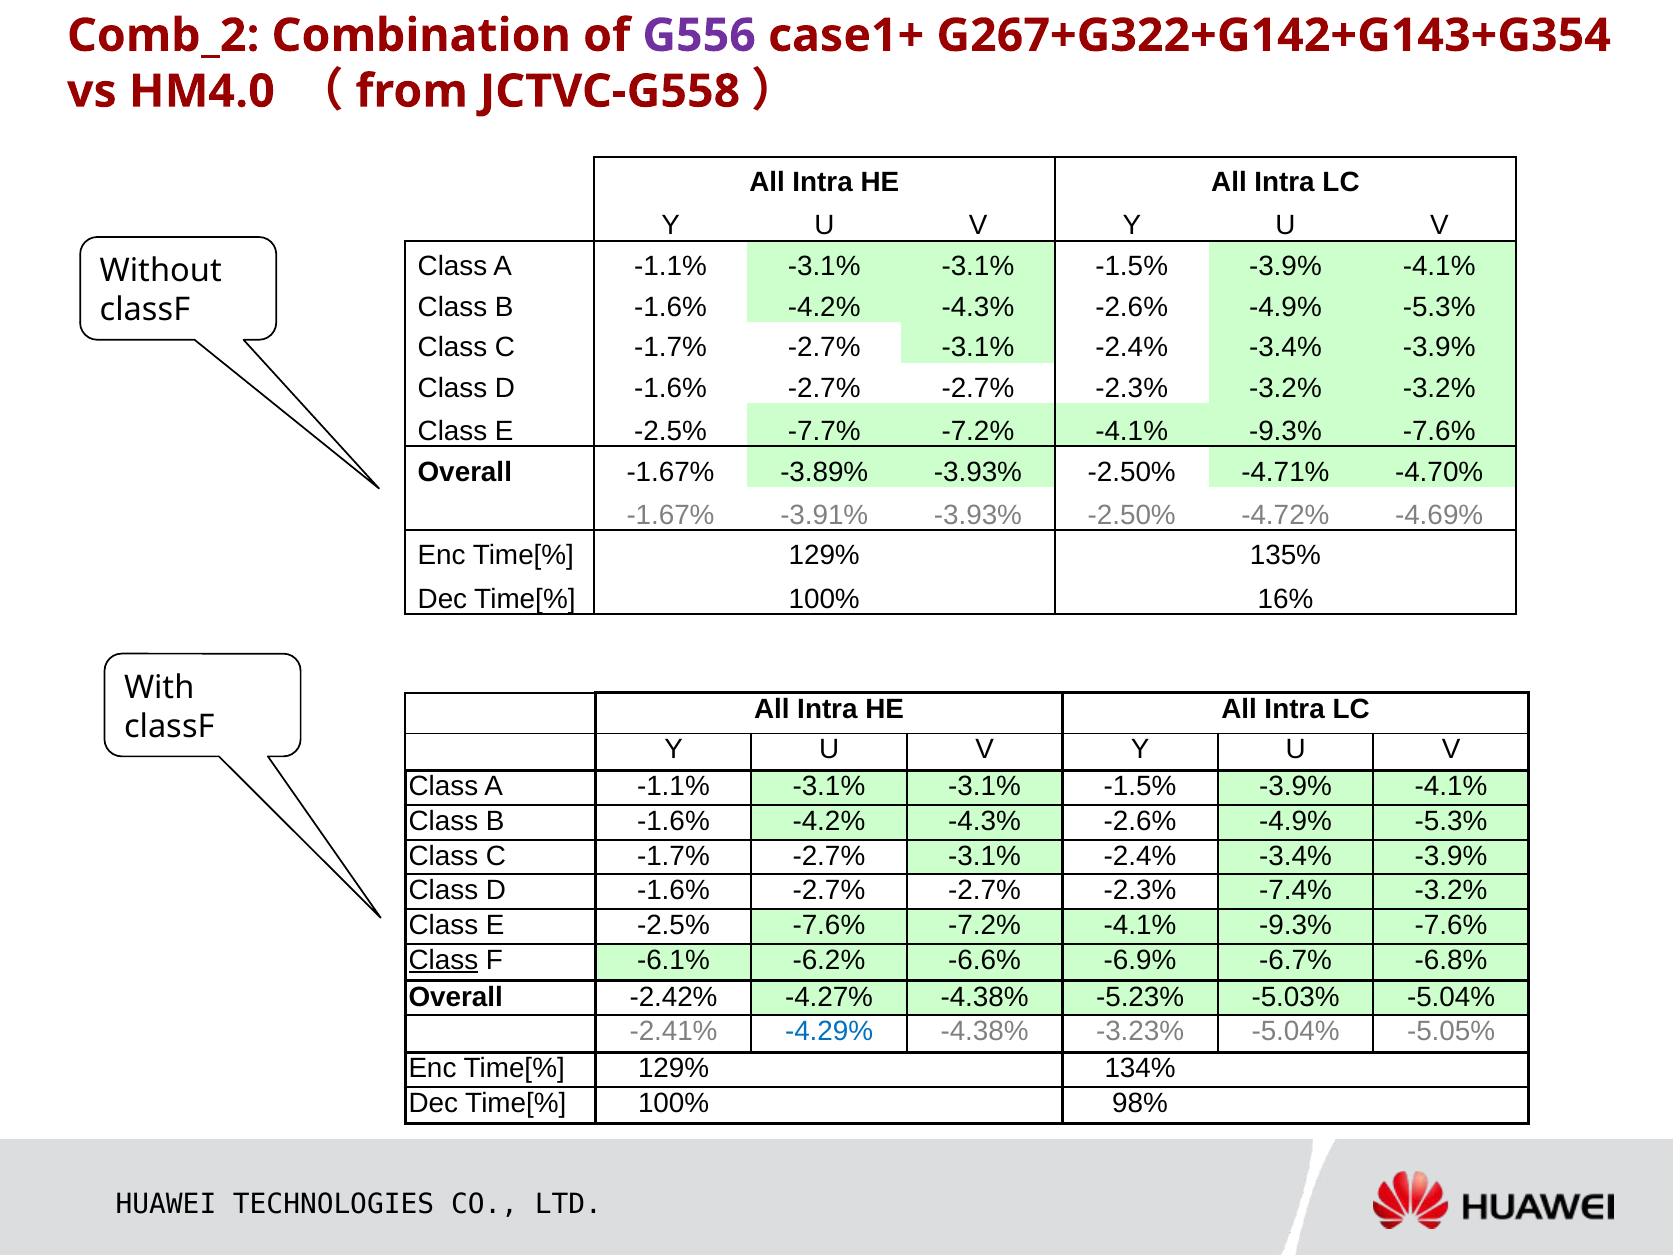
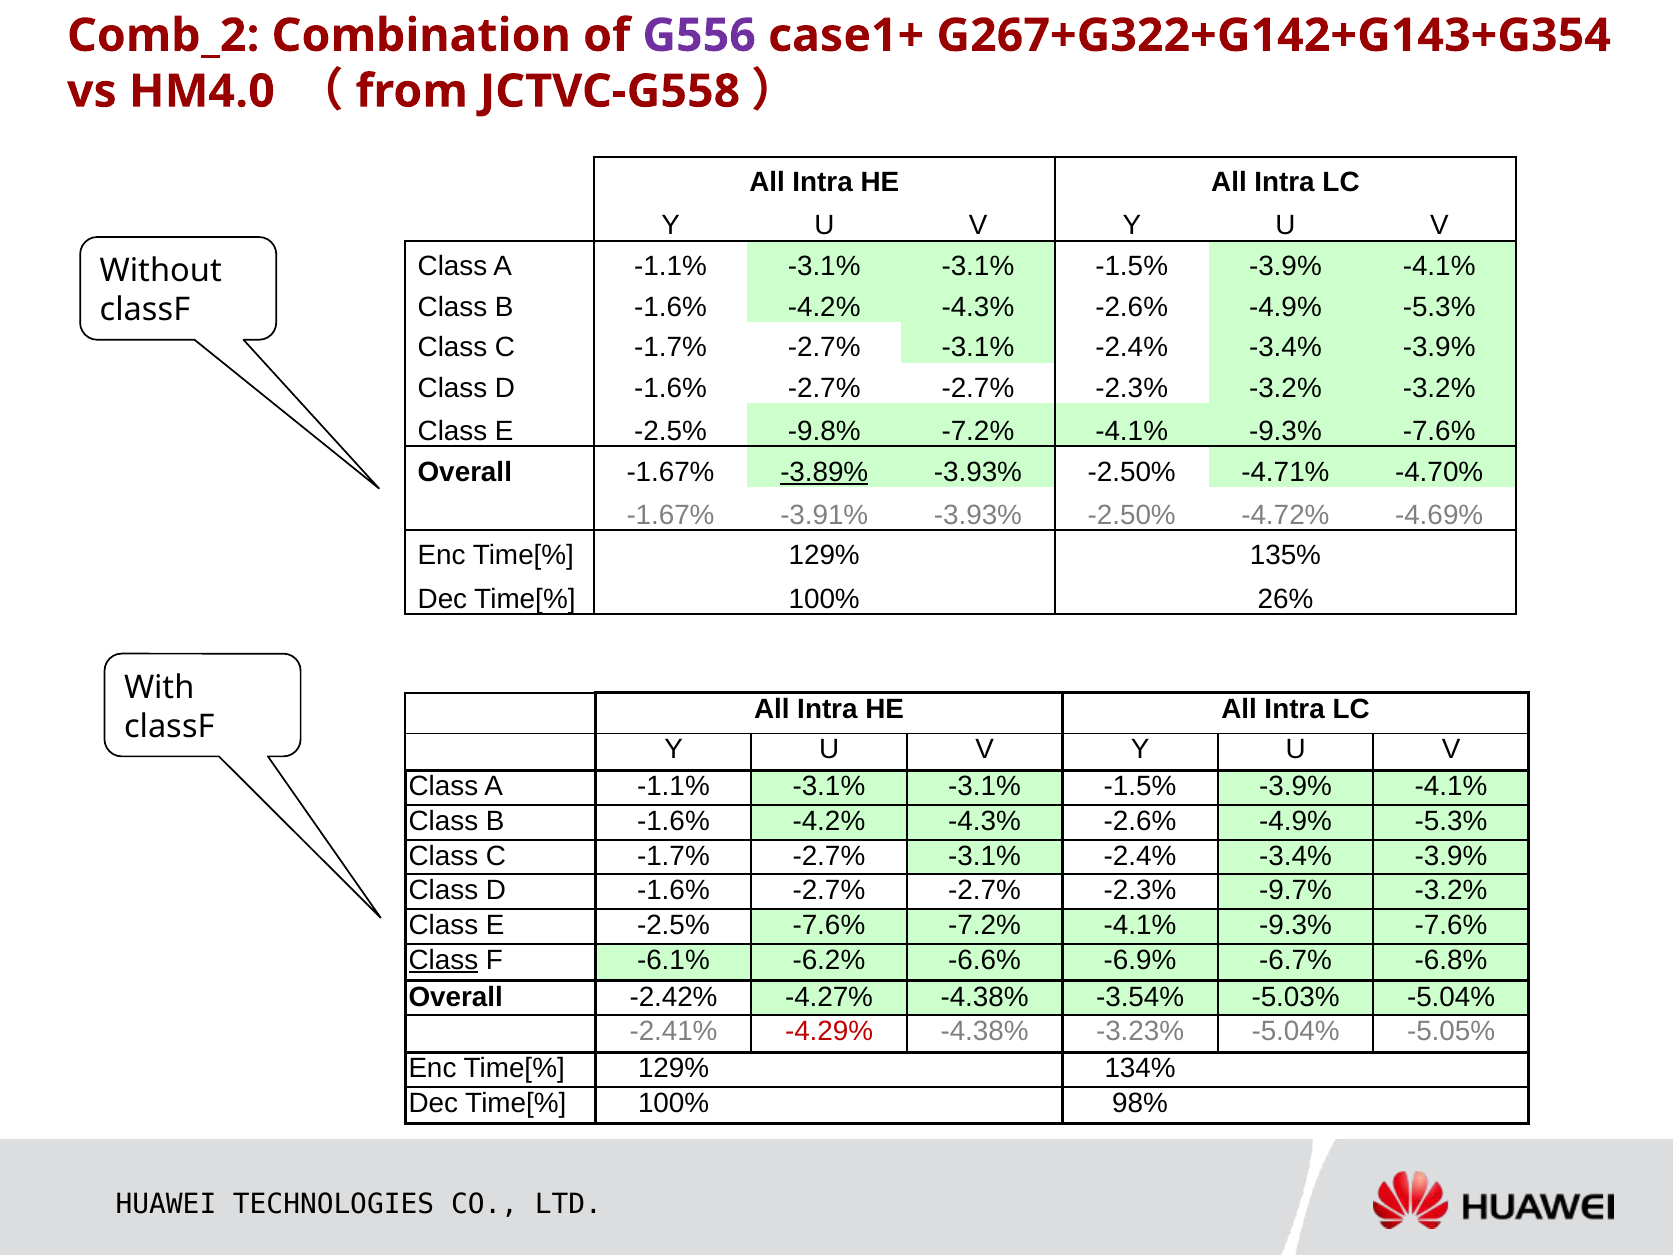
-7.7%: -7.7% -> -9.8%
-3.89% underline: none -> present
16%: 16% -> 26%
-7.4%: -7.4% -> -9.7%
-5.23%: -5.23% -> -3.54%
-4.29% colour: blue -> red
